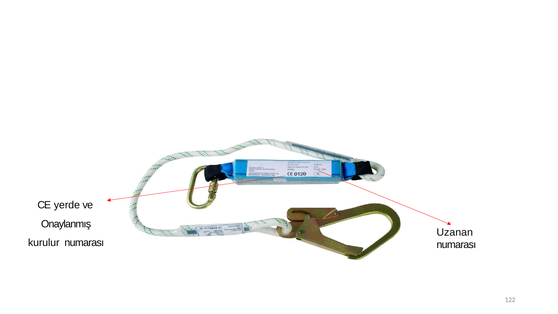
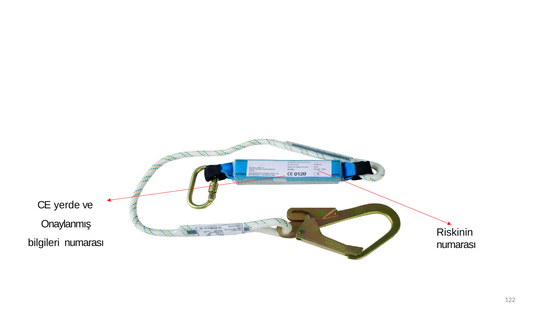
Uzanan: Uzanan -> Riskinin
kurulur: kurulur -> bilgileri
